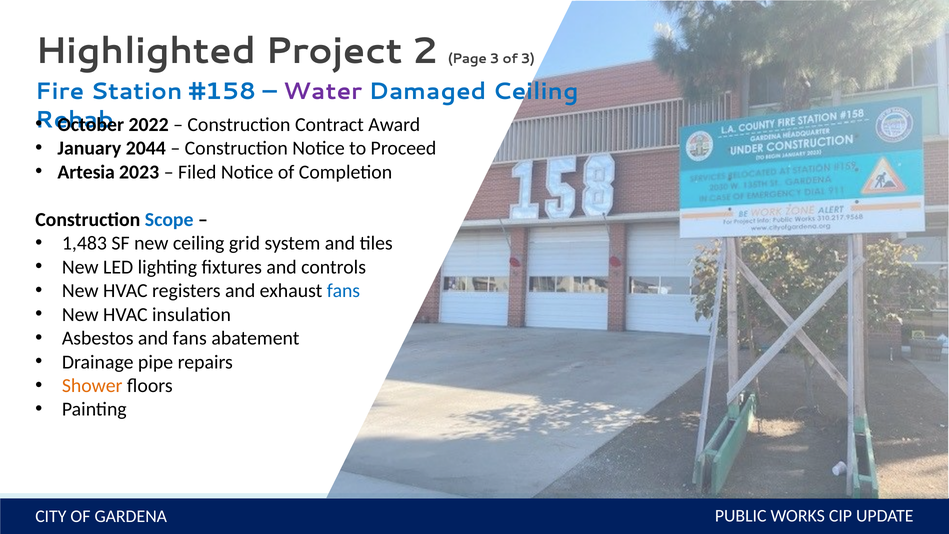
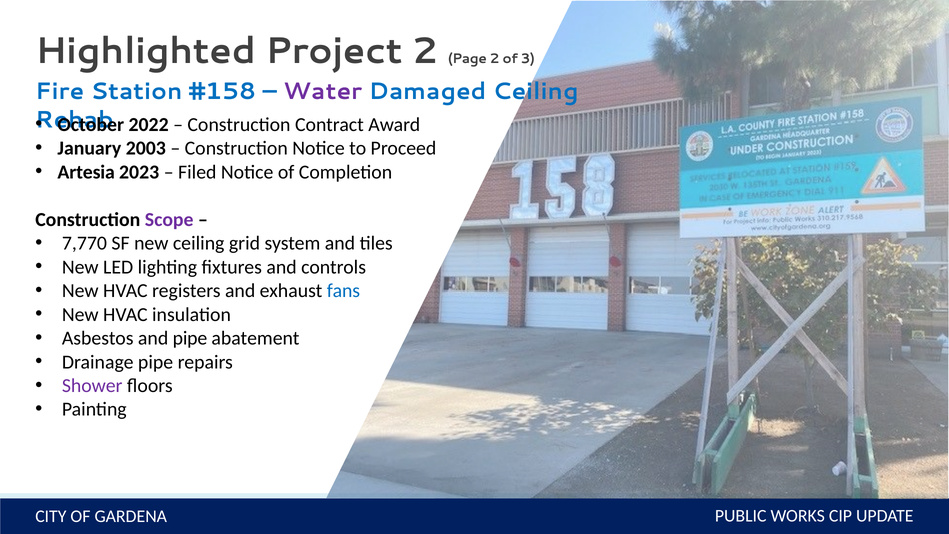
Page 3: 3 -> 2
2044: 2044 -> 2003
Scope colour: blue -> purple
1,483: 1,483 -> 7,770
and fans: fans -> pipe
Shower colour: orange -> purple
